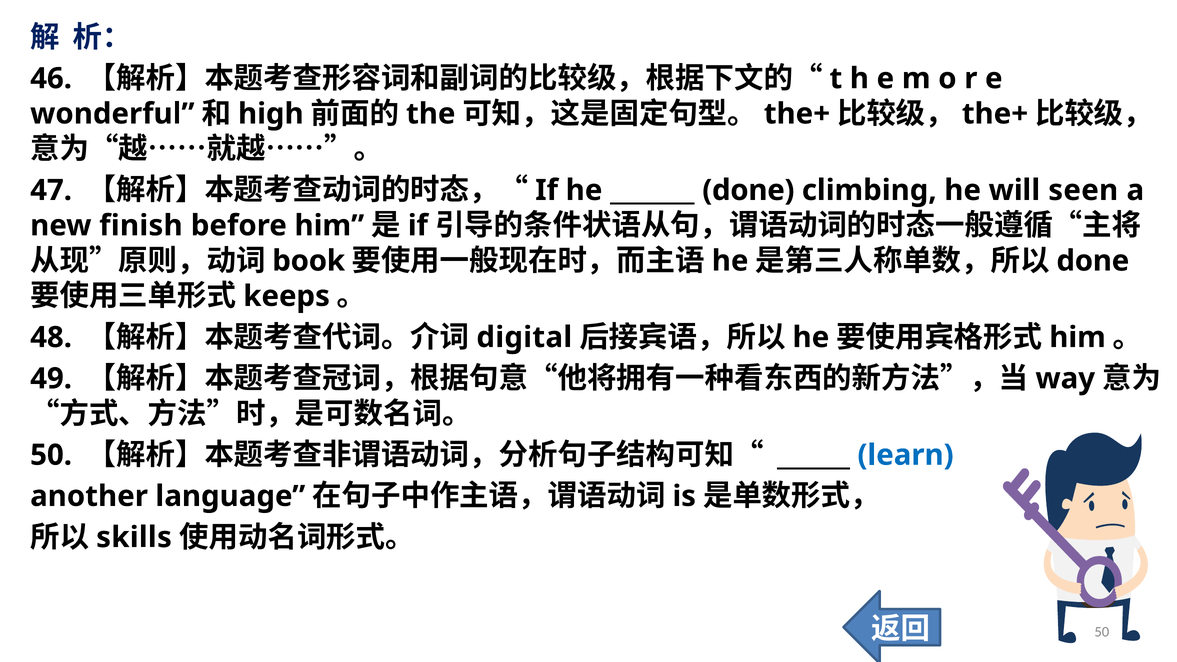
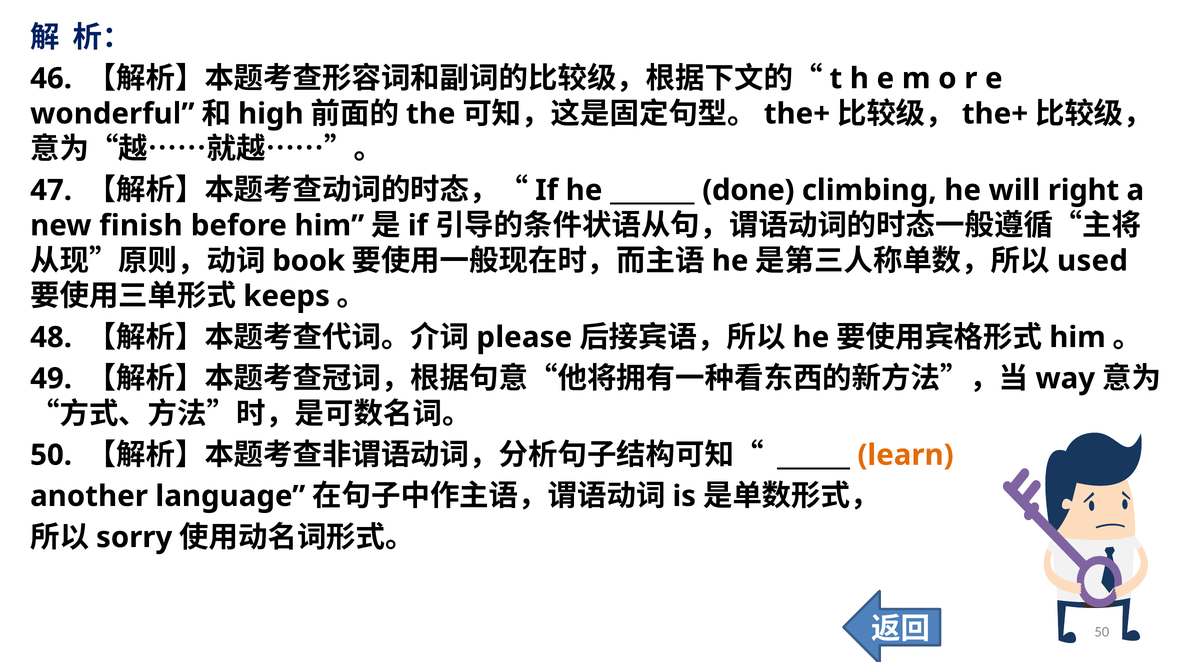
seen: seen -> right
done at (1093, 261): done -> used
digital: digital -> please
learn colour: blue -> orange
skills: skills -> sorry
